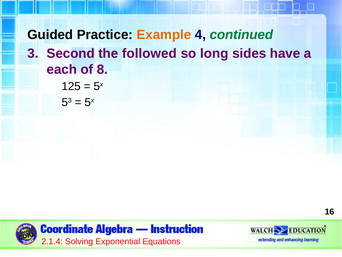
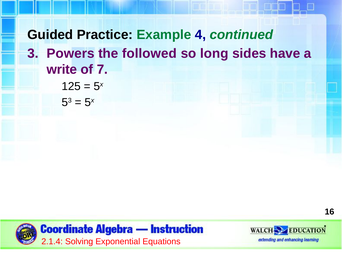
Example colour: orange -> green
Second: Second -> Powers
each: each -> write
8: 8 -> 7
